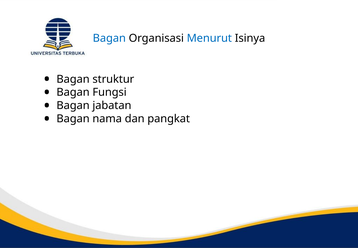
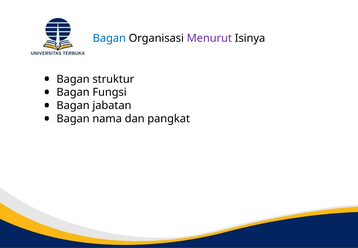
Menurut colour: blue -> purple
